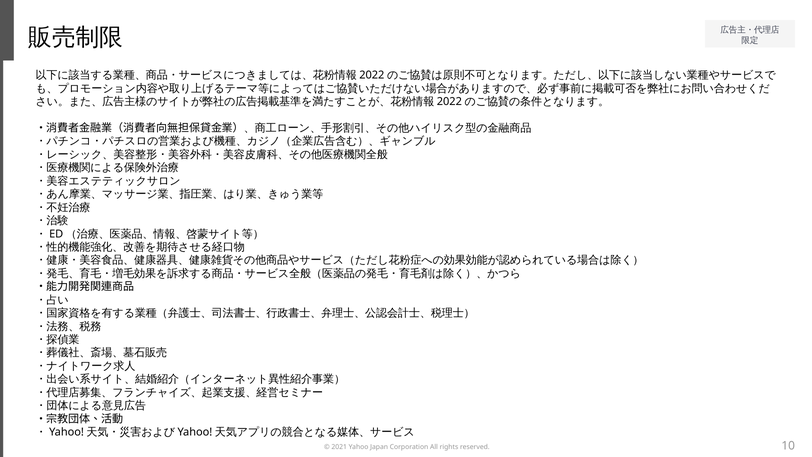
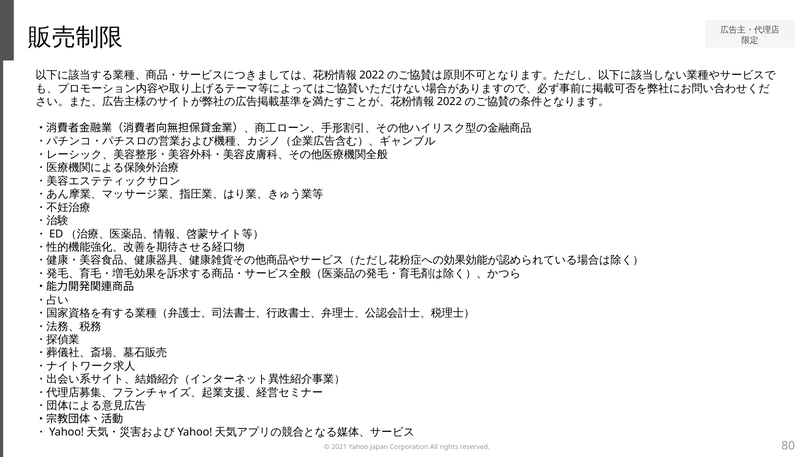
10: 10 -> 80
